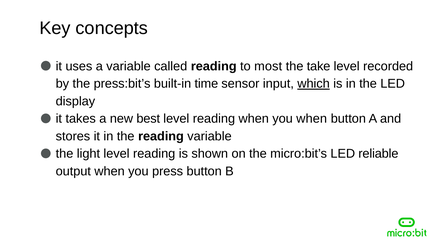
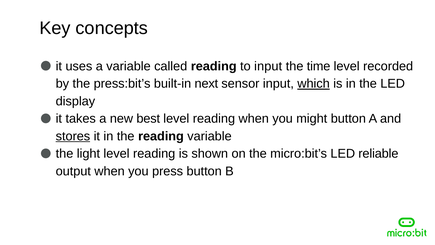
to most: most -> input
take: take -> time
time: time -> next
you when: when -> might
stores underline: none -> present
